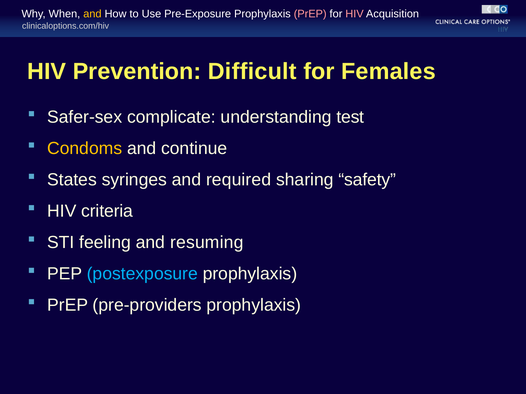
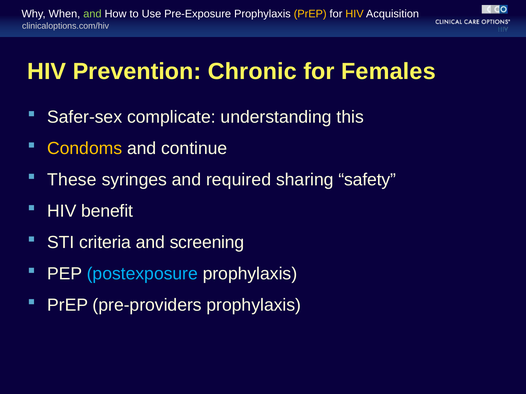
and at (92, 14) colour: yellow -> light green
PrEP at (310, 14) colour: pink -> yellow
HIV at (355, 14) colour: pink -> yellow
Difficult: Difficult -> Chronic
test: test -> this
States: States -> These
criteria: criteria -> benefit
feeling: feeling -> criteria
resuming: resuming -> screening
